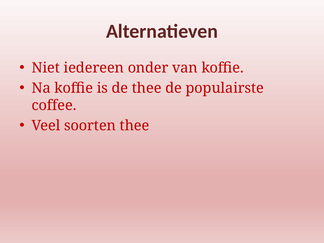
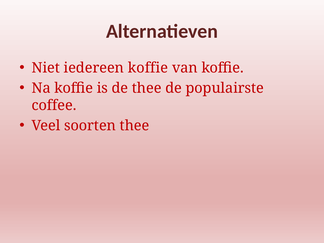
iedereen onder: onder -> koffie
